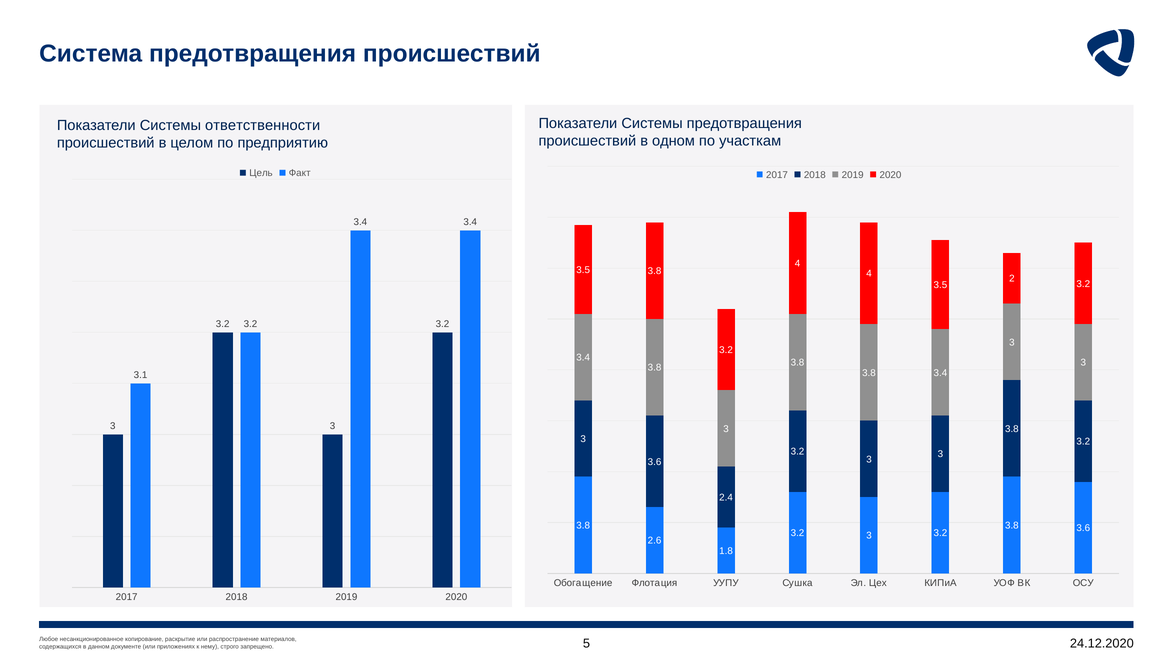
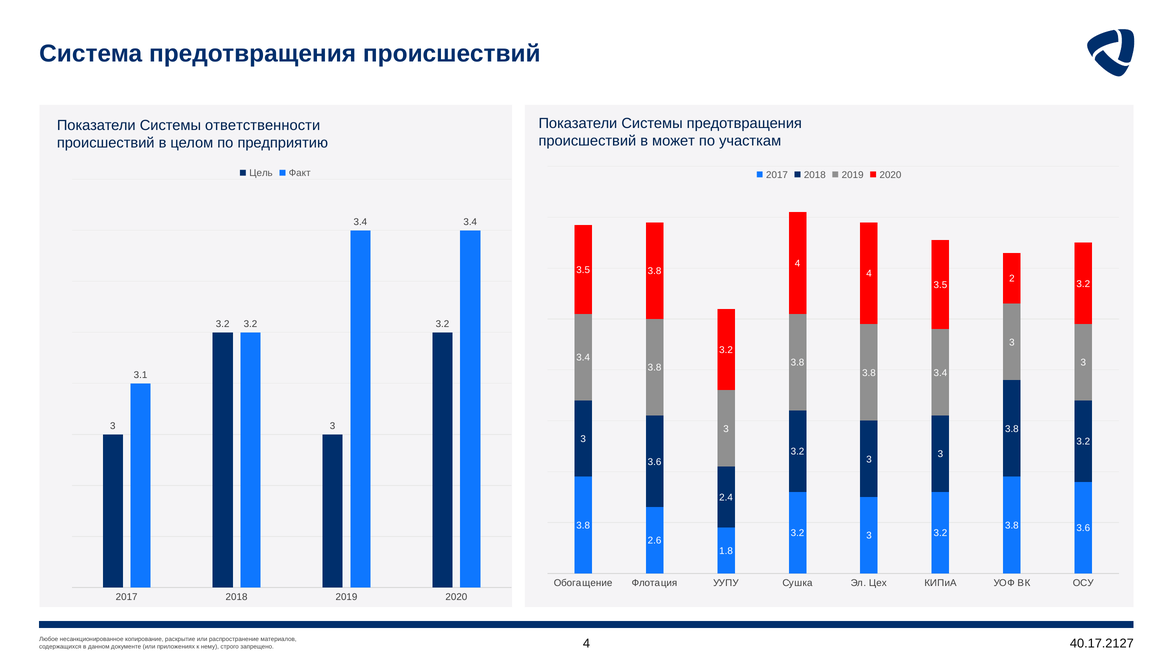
одном: одном -> может
24.12.2020: 24.12.2020 -> 40.17.2127
5 at (587, 643): 5 -> 4
